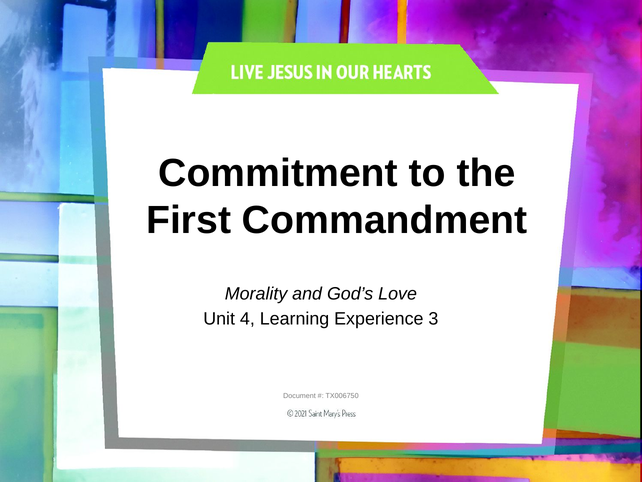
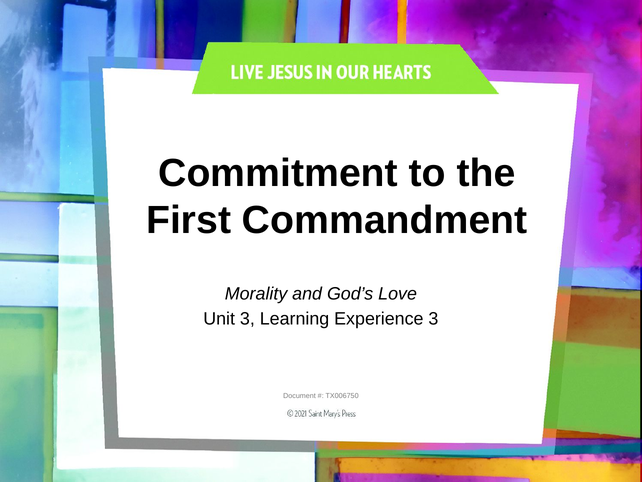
Unit 4: 4 -> 3
